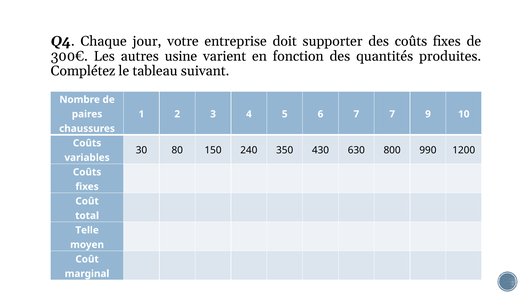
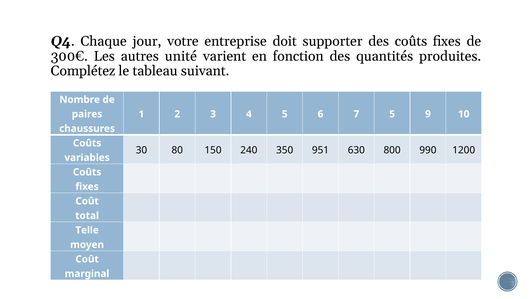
usine: usine -> unité
7 7: 7 -> 5
430: 430 -> 951
